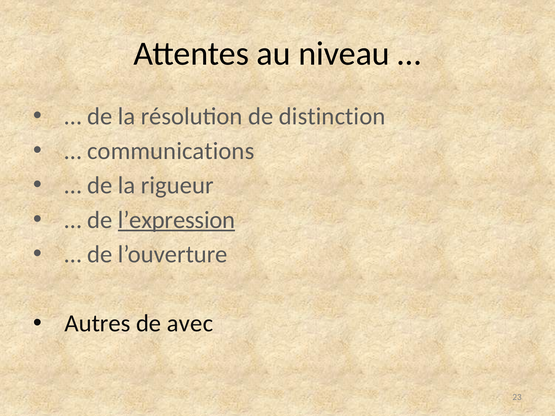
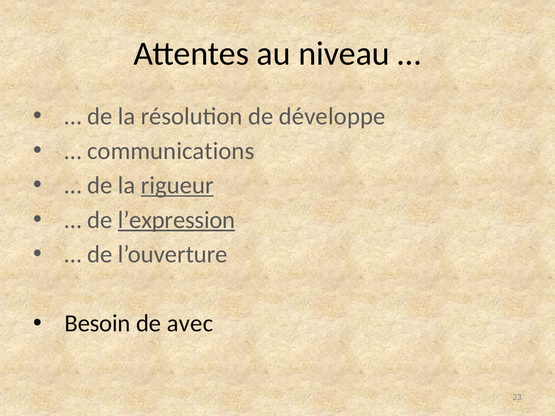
distinction: distinction -> développe
rigueur underline: none -> present
Autres: Autres -> Besoin
